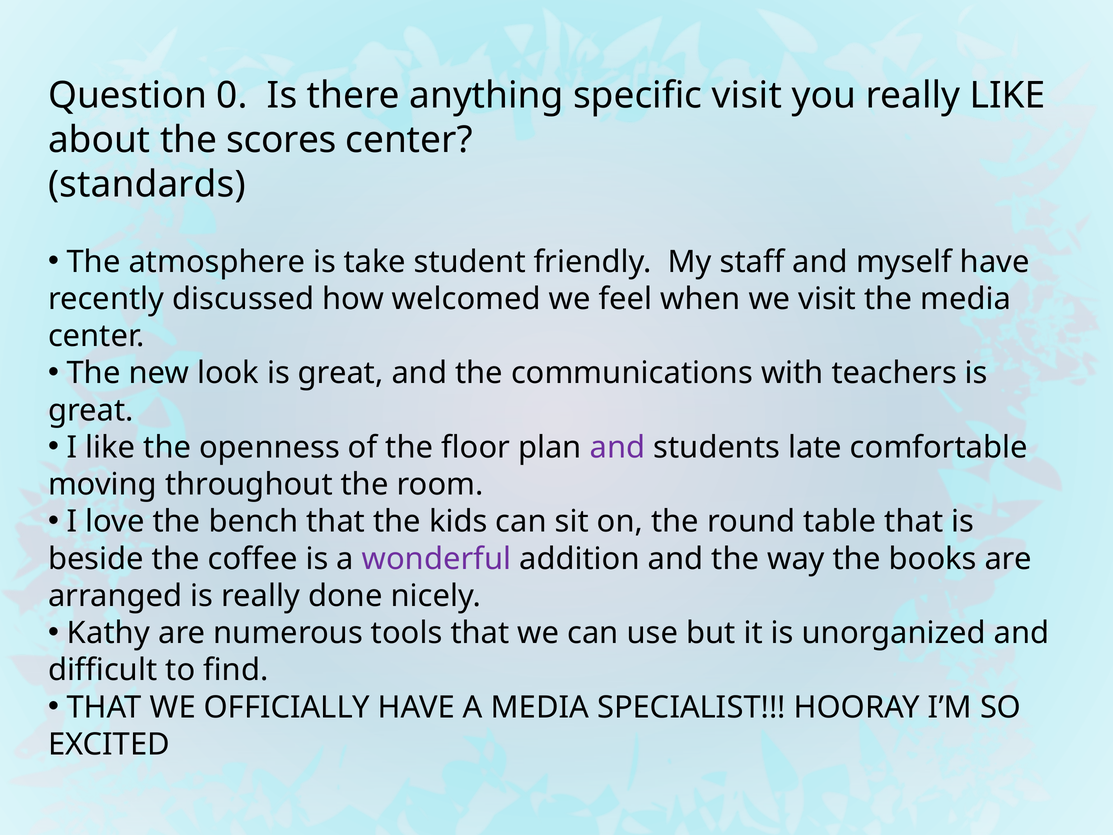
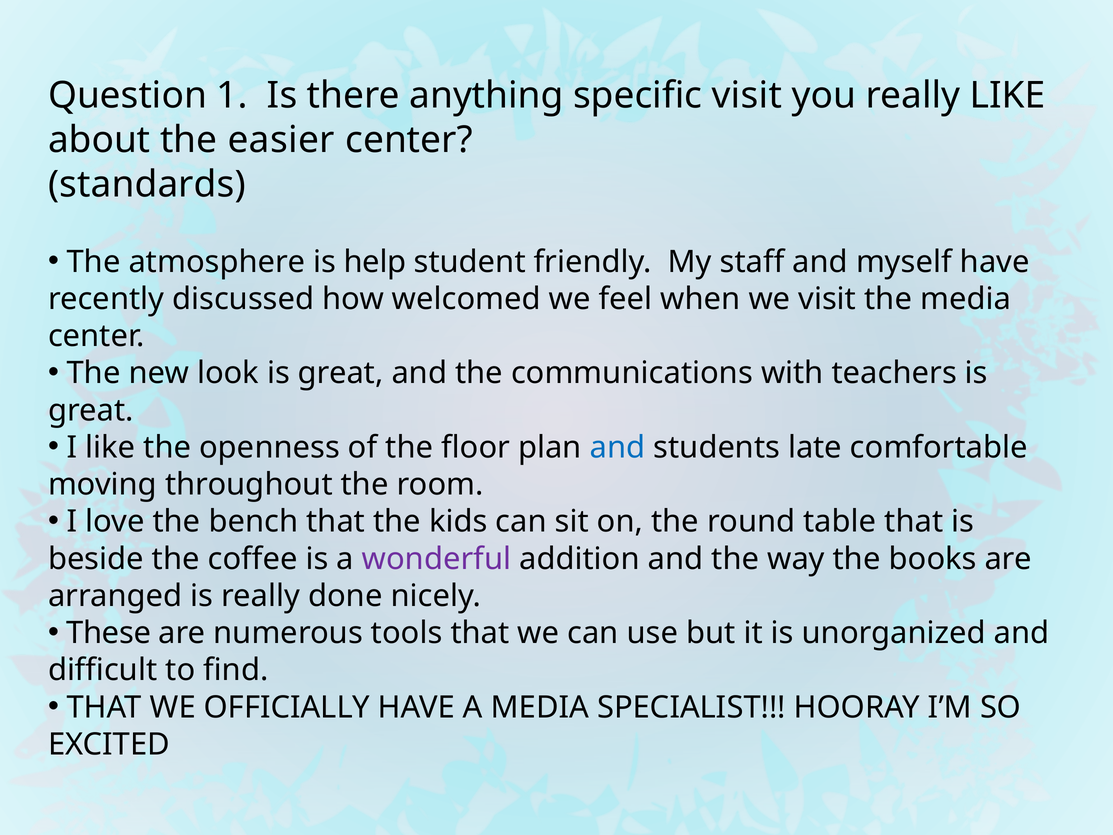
0: 0 -> 1
scores: scores -> easier
take: take -> help
and at (617, 447) colour: purple -> blue
Kathy: Kathy -> These
